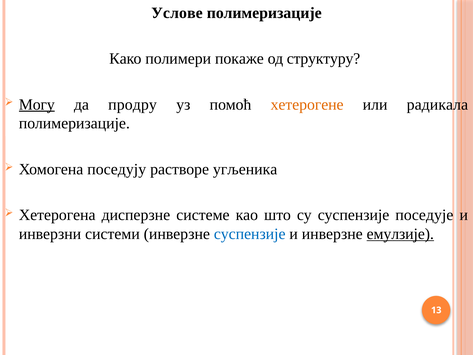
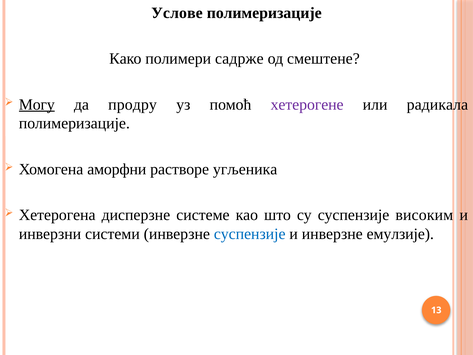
покаже: покаже -> садрже
структуру: структуру -> смештене
хетерогене colour: orange -> purple
поседују: поседују -> аморфни
поседује: поседује -> високим
емулзије underline: present -> none
